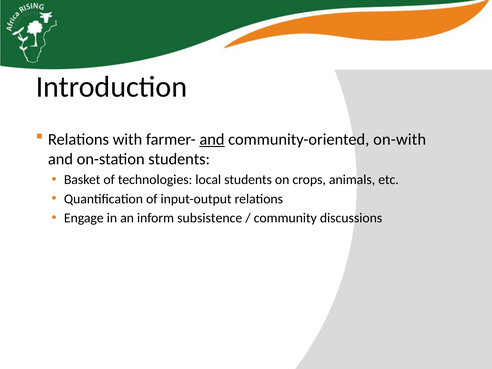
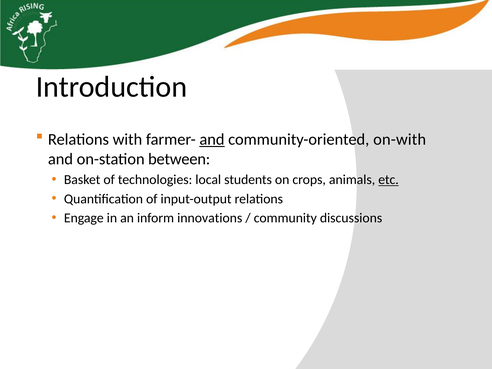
on-station students: students -> between
etc underline: none -> present
subsistence: subsistence -> innovations
